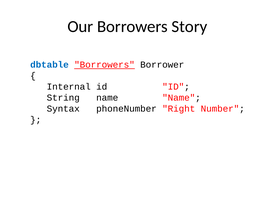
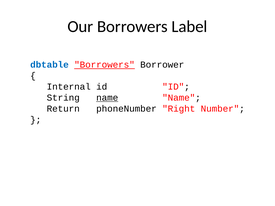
Story: Story -> Label
name at (107, 98) underline: none -> present
Syntax: Syntax -> Return
